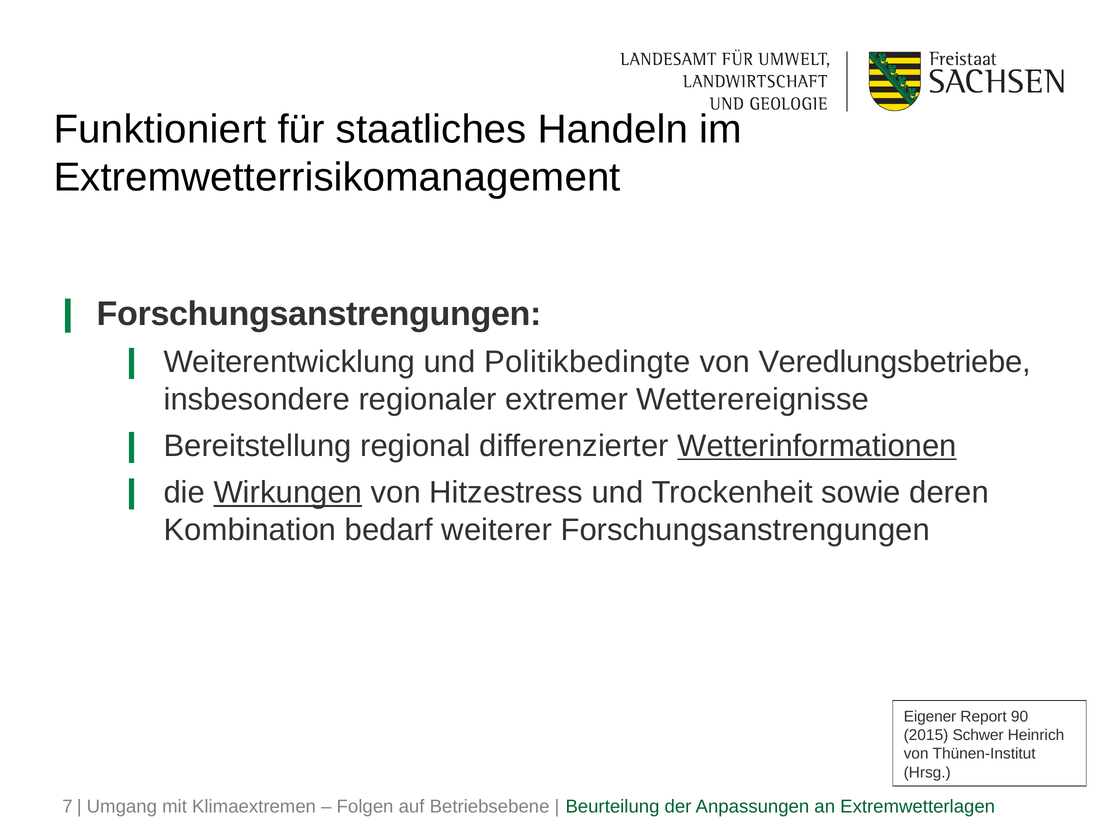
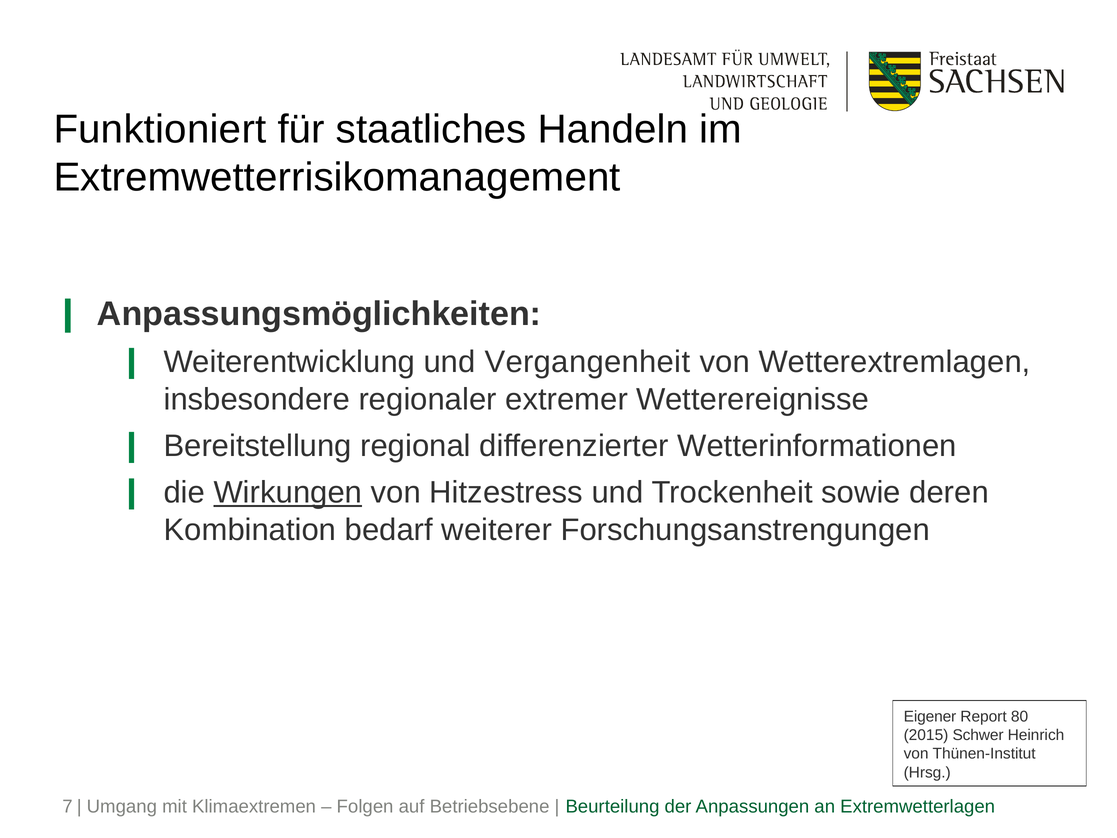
Forschungsanstrengungen at (319, 314): Forschungsanstrengungen -> Anpassungsmöglichkeiten
Politikbedingte: Politikbedingte -> Vergangenheit
Veredlungsbetriebe: Veredlungsbetriebe -> Wetterextremlagen
Wetterinformationen underline: present -> none
90: 90 -> 80
